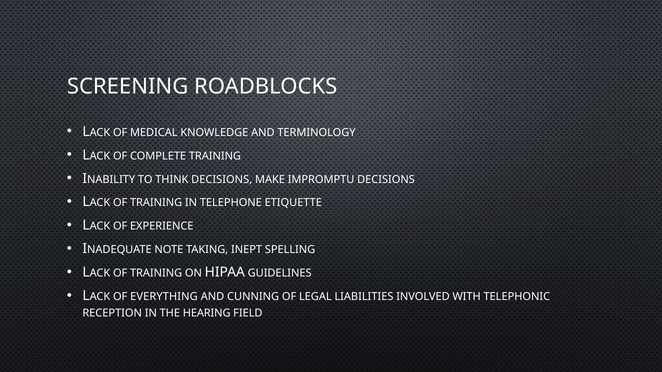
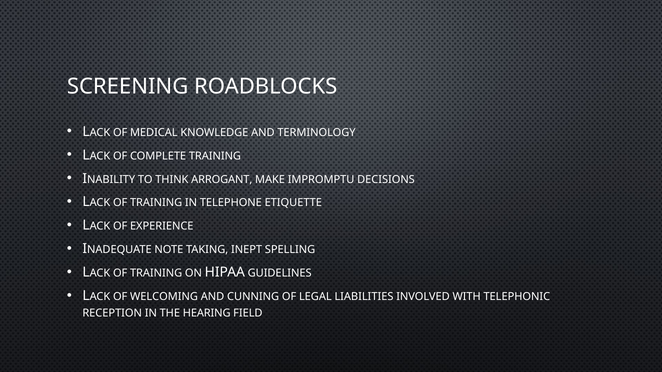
THINK DECISIONS: DECISIONS -> ARROGANT
EVERYTHING: EVERYTHING -> WELCOMING
